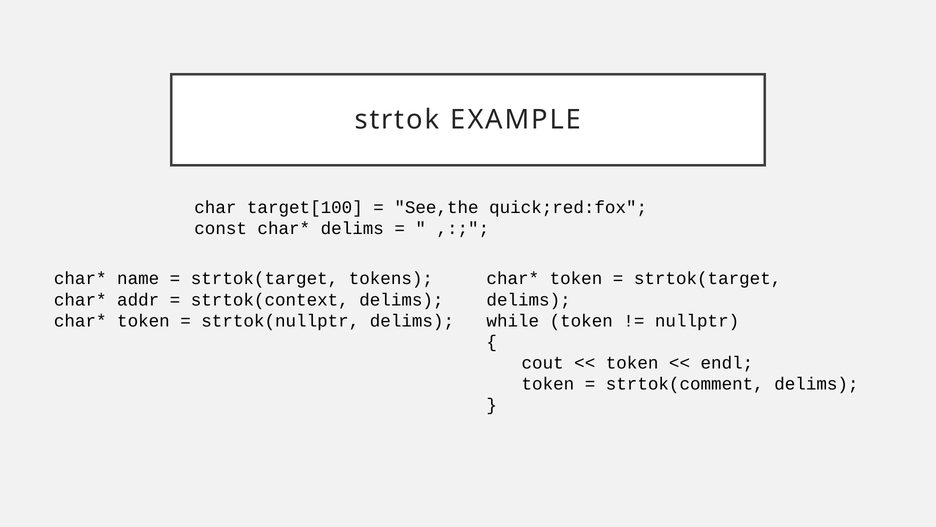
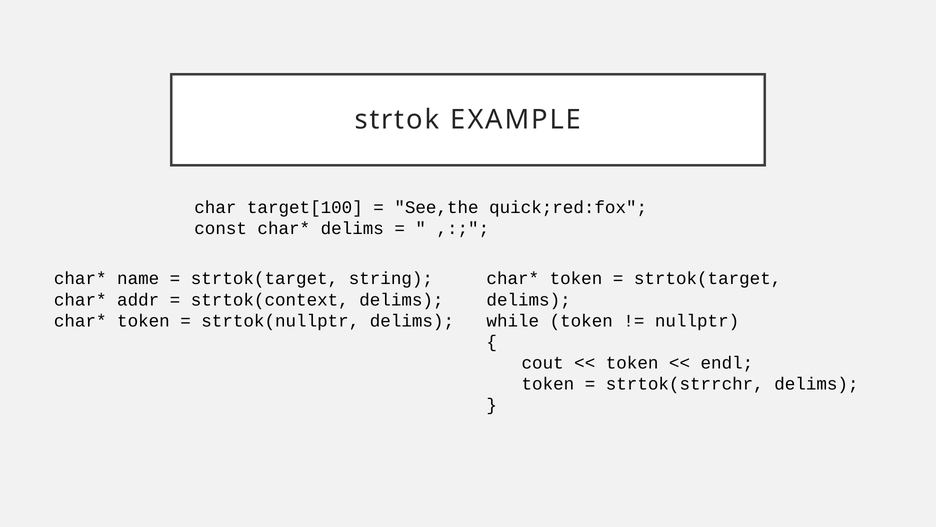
tokens: tokens -> string
strtok(comment: strtok(comment -> strtok(strrchr
